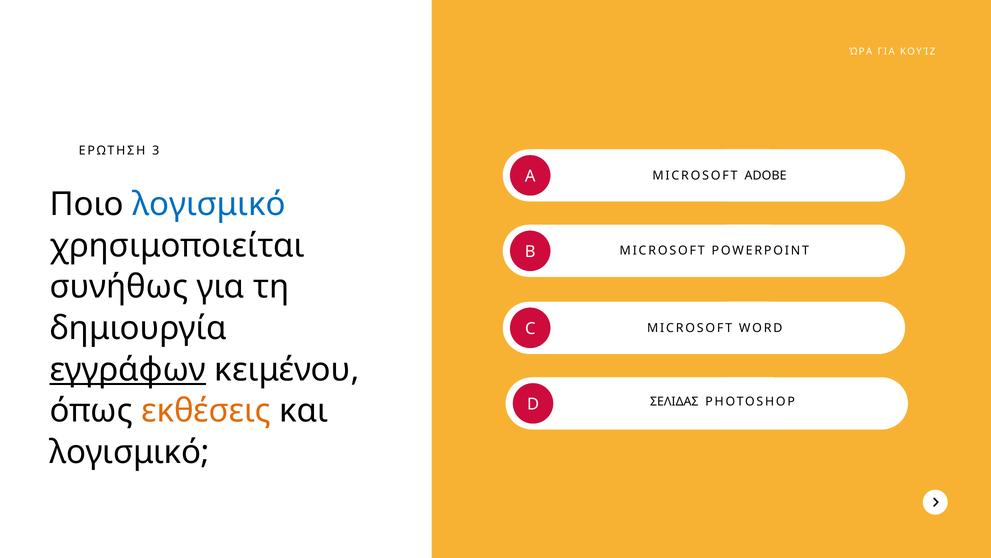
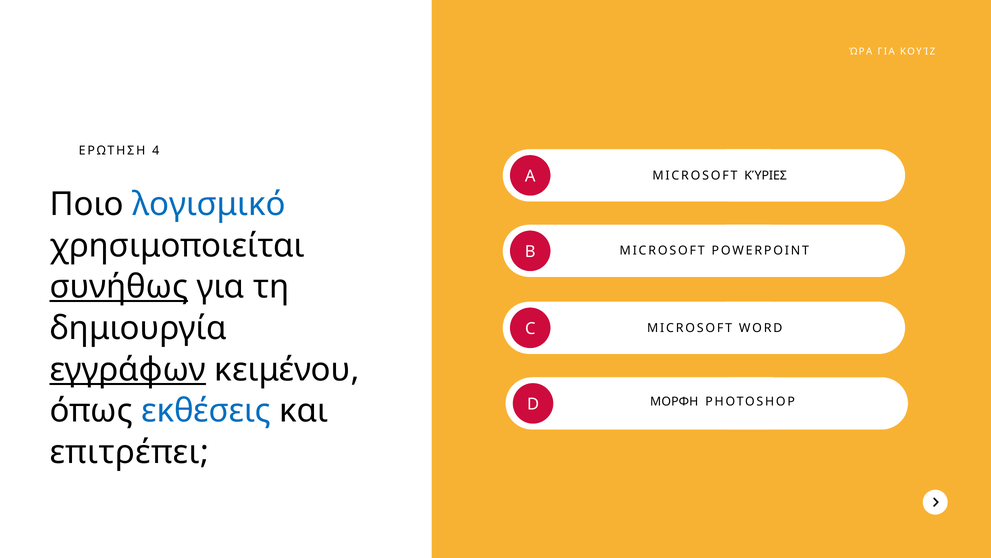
3: 3 -> 4
ADOBE: ADOBE -> ΚΎΡΙΕΣ
συνήθως underline: none -> present
ΣΕΛΙΔΑΣ: ΣΕΛΙΔΑΣ -> ΜΟΡΦΗ
εκθέσεις colour: orange -> blue
λογισμικό at (130, 452): λογισμικό -> επιτρέπει
